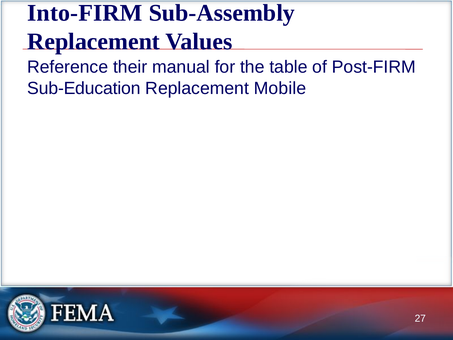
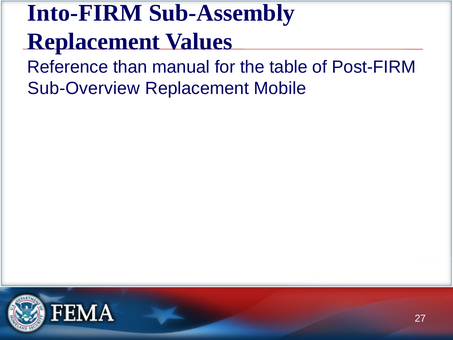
their: their -> than
Sub-Education: Sub-Education -> Sub-Overview
